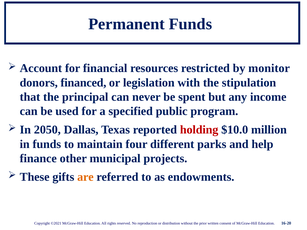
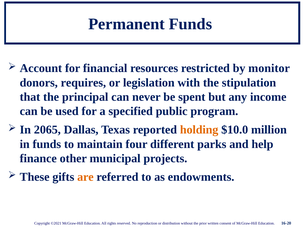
financed: financed -> requires
2050: 2050 -> 2065
holding colour: red -> orange
